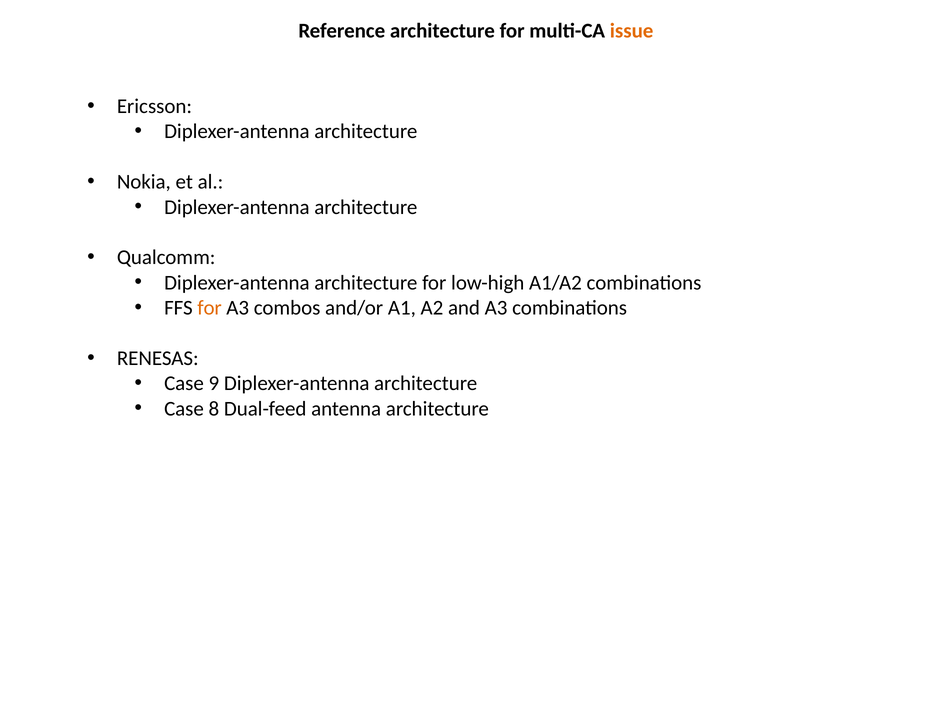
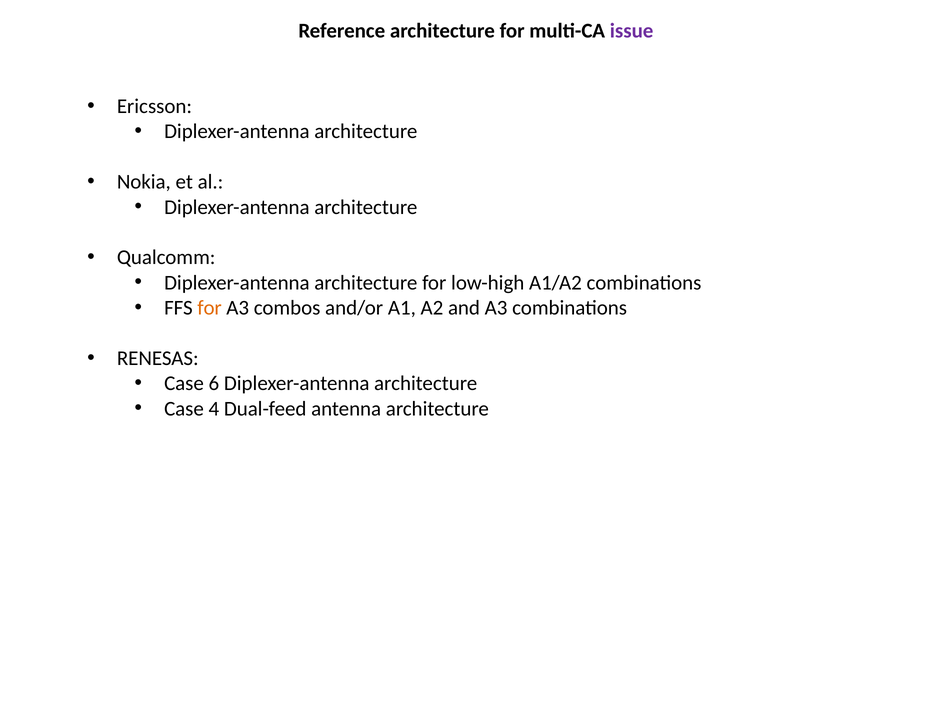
issue colour: orange -> purple
9: 9 -> 6
8: 8 -> 4
